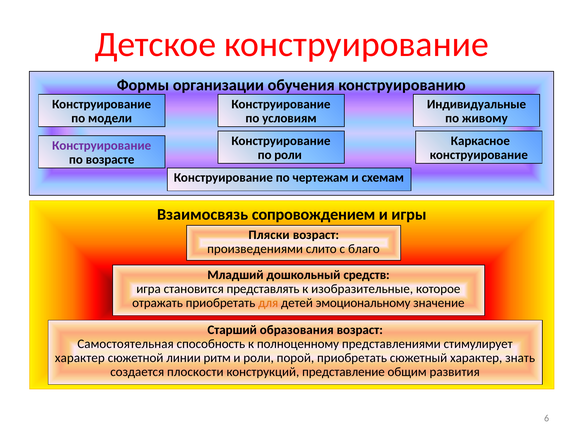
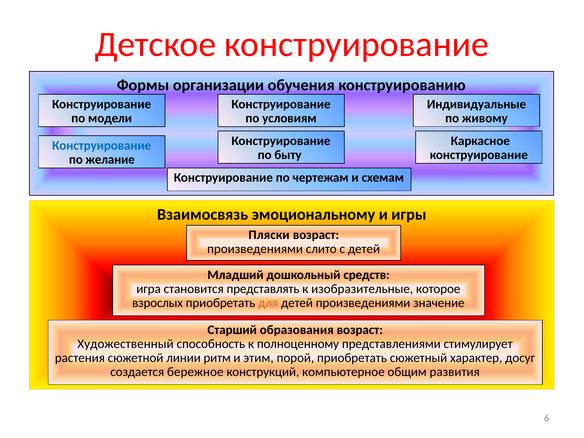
Конструирование at (102, 146) colour: purple -> blue
по роли: роли -> быту
возрасте: возрасте -> желание
сопровождением: сопровождением -> эмоциональному
с благо: благо -> детей
отражать: отражать -> взрослых
детей эмоциональному: эмоциональному -> произведениями
Самостоятельная: Самостоятельная -> Художественный
характер at (80, 358): характер -> растения
и роли: роли -> этим
знать: знать -> досуг
плоскости: плоскости -> бережное
представление: представление -> компьютерное
